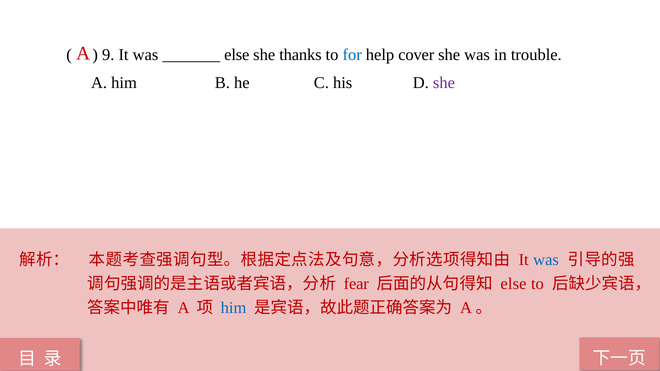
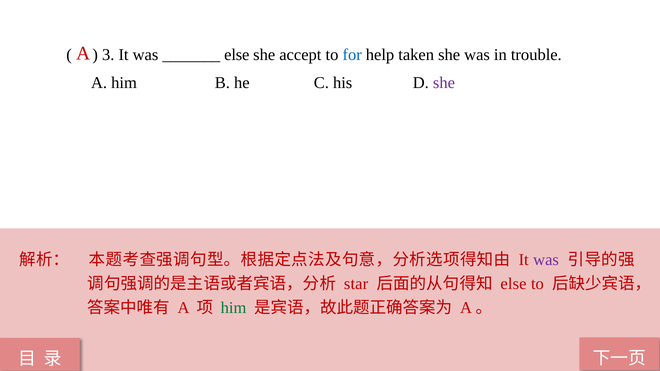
9: 9 -> 3
thanks: thanks -> accept
cover: cover -> taken
was at (546, 260) colour: blue -> purple
fear: fear -> star
him at (234, 308) colour: blue -> green
